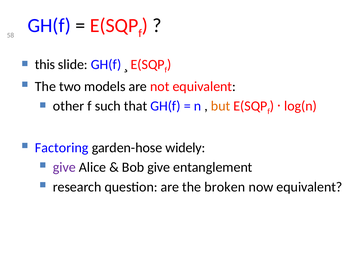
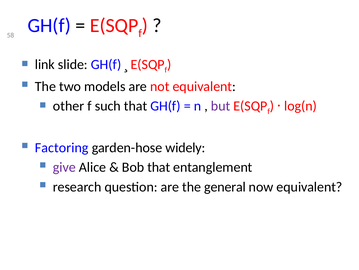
this: this -> link
but colour: orange -> purple
Bob give: give -> that
broken: broken -> general
